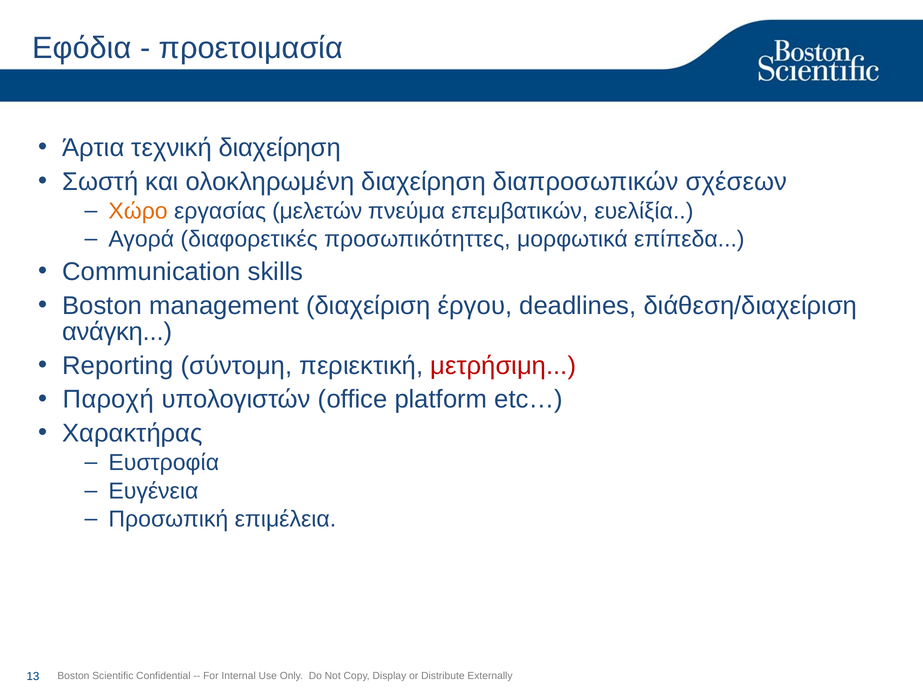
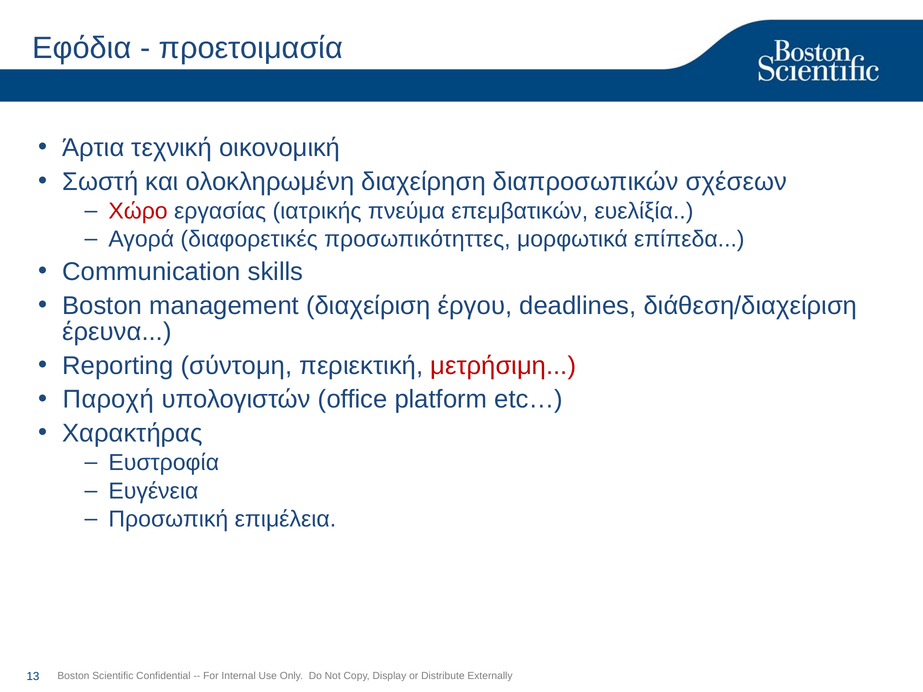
τεχνική διαχείρηση: διαχείρηση -> οικονομική
Χώρο colour: orange -> red
μελετών: μελετών -> ιατρικής
ανάγκη: ανάγκη -> έρευνα
